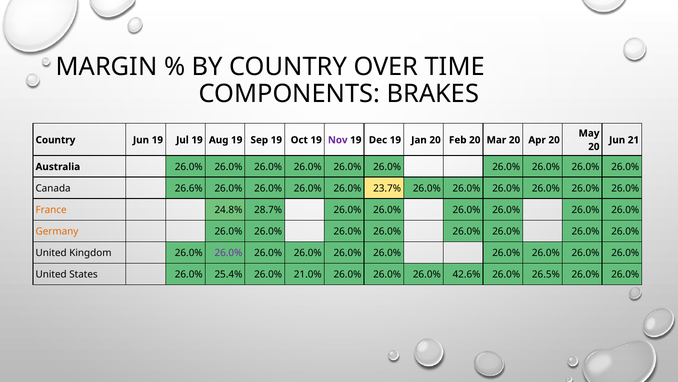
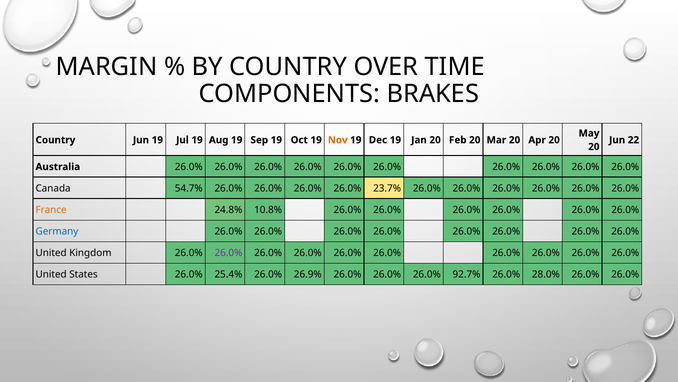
Nov colour: purple -> orange
21: 21 -> 22
26.6%: 26.6% -> 54.7%
28.7%: 28.7% -> 10.8%
Germany colour: orange -> blue
21.0%: 21.0% -> 26.9%
42.6%: 42.6% -> 92.7%
26.5%: 26.5% -> 28.0%
